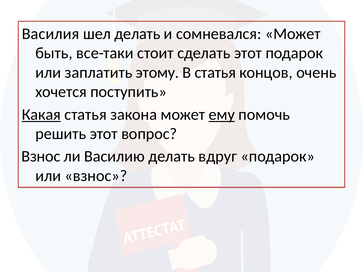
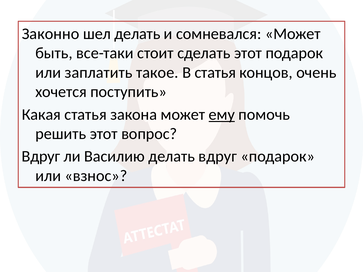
Василия: Василия -> Законно
этому: этому -> такое
Какая underline: present -> none
Взнос at (41, 157): Взнос -> Вдруг
